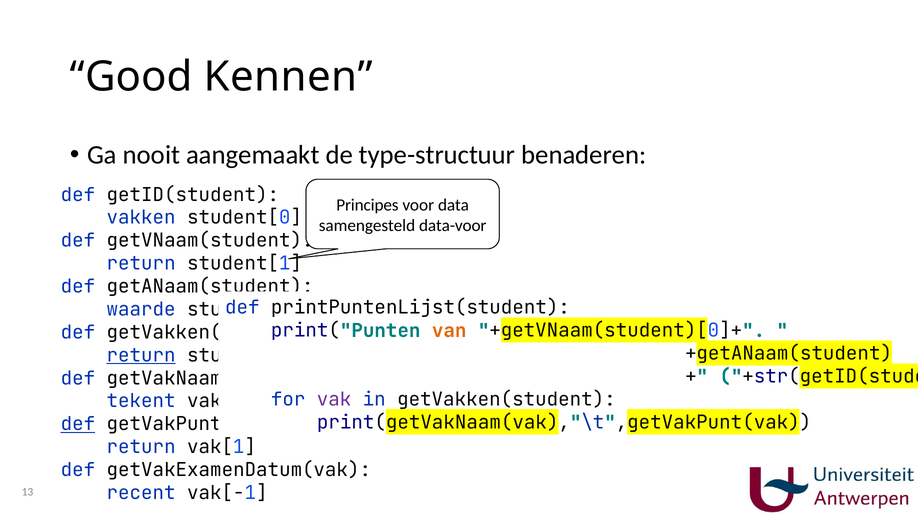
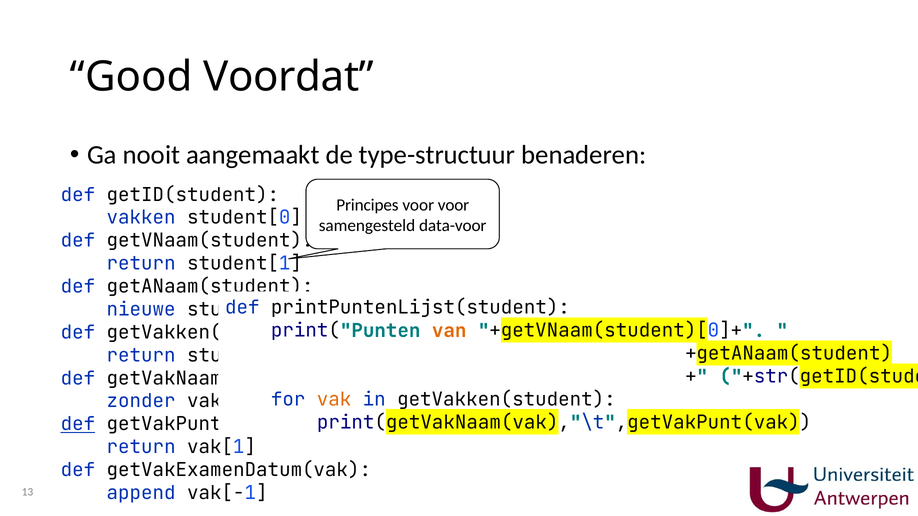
Kennen: Kennen -> Voordat
voor data: data -> voor
waarde: waarde -> nieuwe
return at (141, 356) underline: present -> none
vak colour: purple -> orange
tekent: tekent -> zonder
recent: recent -> append
